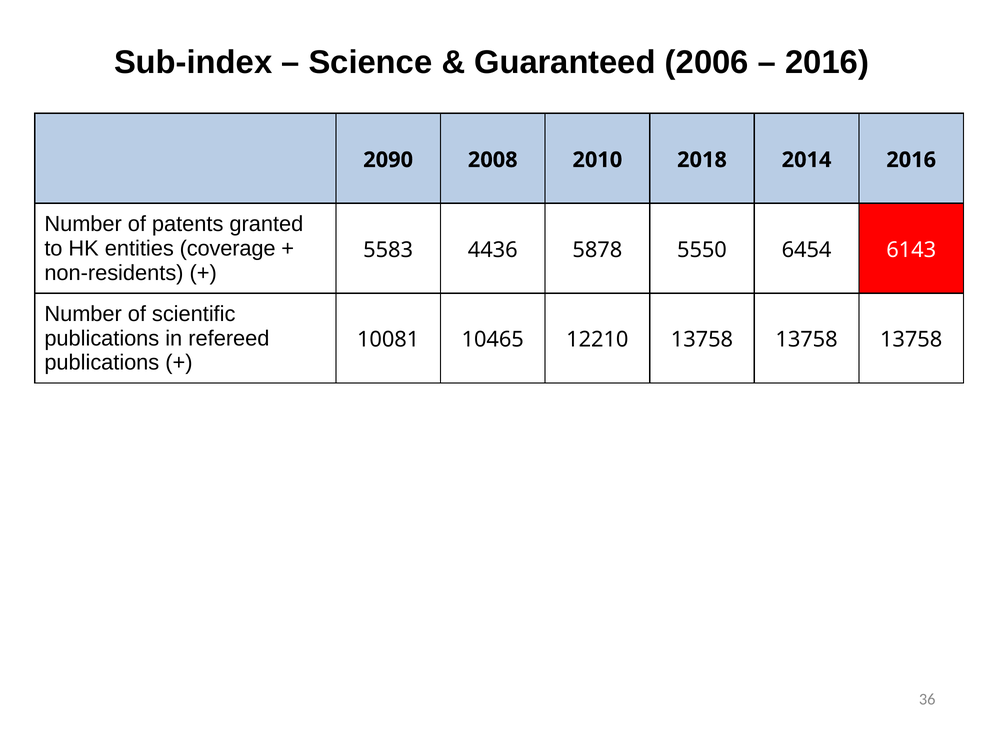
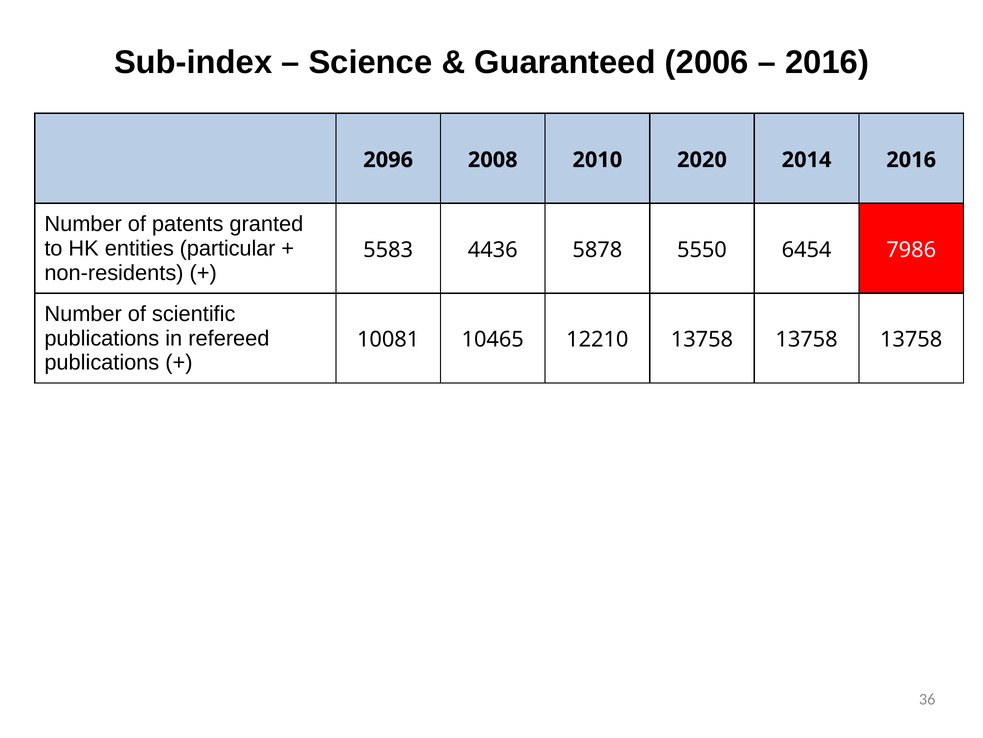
2090: 2090 -> 2096
2018: 2018 -> 2020
coverage: coverage -> particular
6143: 6143 -> 7986
